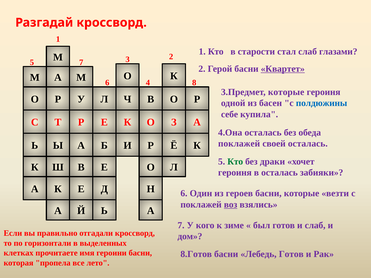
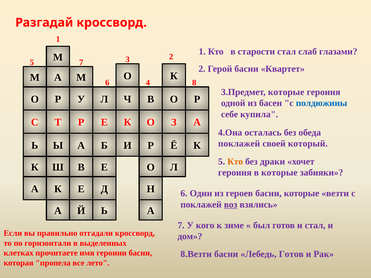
Квартет underline: present -> none
своей осталась: осталась -> который
Кто at (235, 162) colour: green -> orange
в осталась: осталась -> которые
и слаб: слаб -> стал
8.Готов: 8.Готов -> 8.Везти
